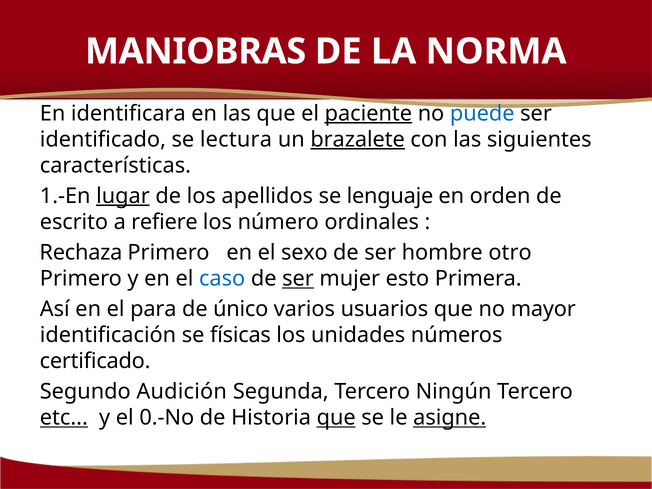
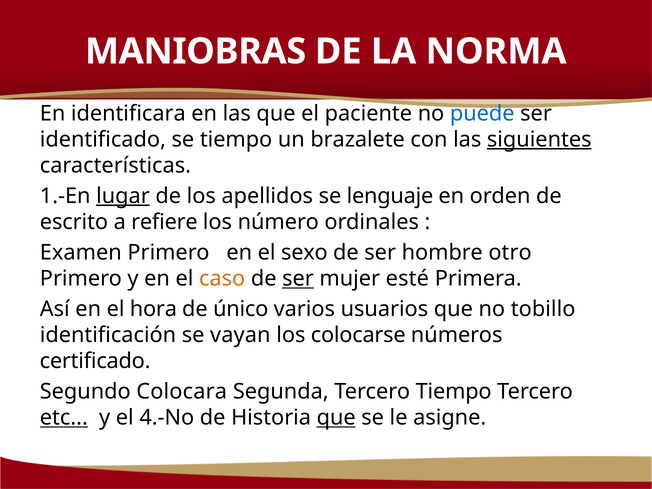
paciente underline: present -> none
se lectura: lectura -> tiempo
brazalete underline: present -> none
siguientes underline: none -> present
Rechaza: Rechaza -> Examen
caso colour: blue -> orange
esto: esto -> esté
para: para -> hora
mayor: mayor -> tobillo
físicas: físicas -> vayan
unidades: unidades -> colocarse
Audición: Audición -> Colocara
Tercero Ningún: Ningún -> Tiempo
0.-No: 0.-No -> 4.-No
asigne underline: present -> none
